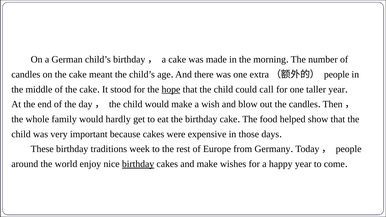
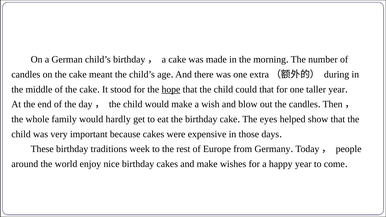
people at (337, 74): people -> during
could call: call -> that
food: food -> eyes
birthday at (138, 164) underline: present -> none
